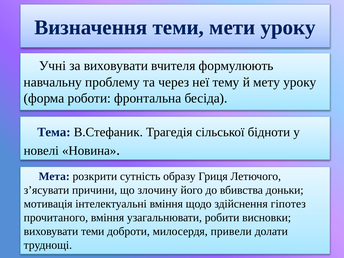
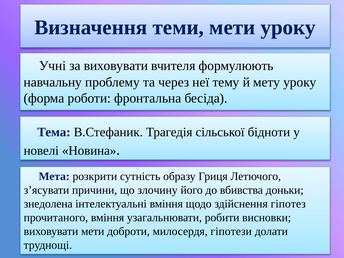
мотивація: мотивація -> знедолена
виховувати теми: теми -> мети
привели: привели -> гіпотези
